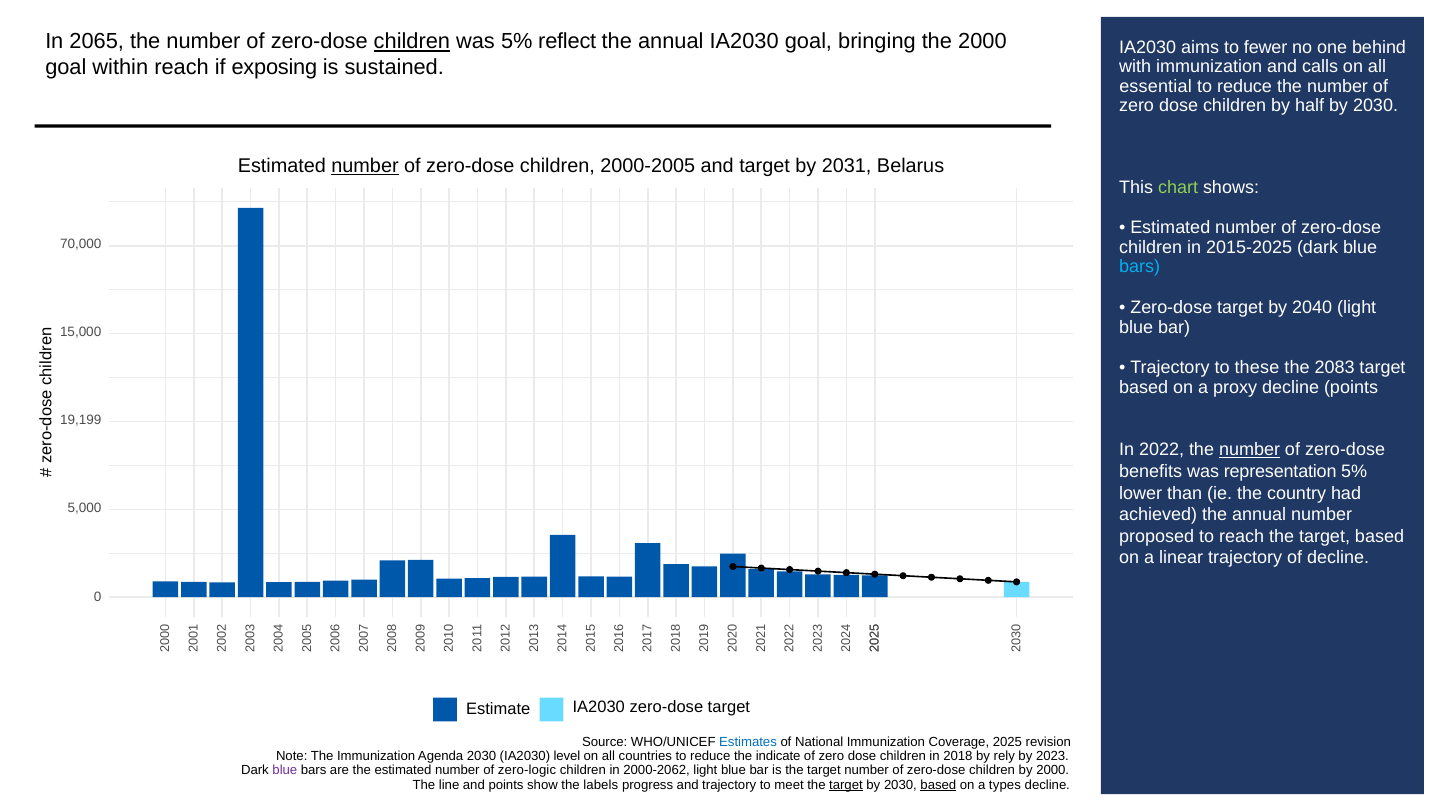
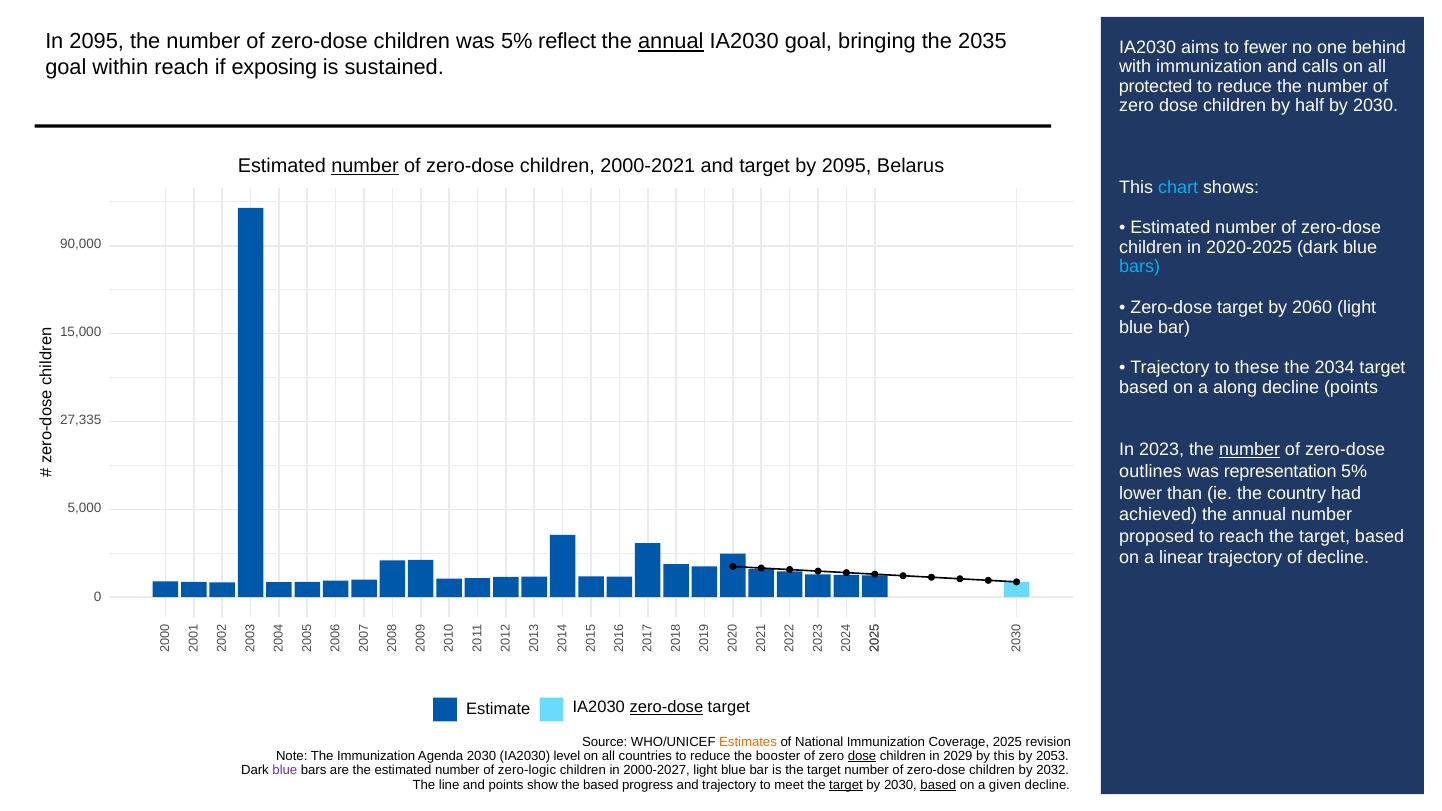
In 2065: 2065 -> 2095
children at (412, 42) underline: present -> none
annual at (671, 42) underline: none -> present
the 2000: 2000 -> 2035
essential: essential -> protected
2000-2005: 2000-2005 -> 2000-2021
by 2031: 2031 -> 2095
chart colour: light green -> light blue
70,000: 70,000 -> 90,000
2015-2025: 2015-2025 -> 2020-2025
2040: 2040 -> 2060
2083: 2083 -> 2034
proxy: proxy -> along
19,199: 19,199 -> 27,335
2022: 2022 -> 2023
benefits: benefits -> outlines
zero-dose at (666, 707) underline: none -> present
Estimates colour: blue -> orange
indicate: indicate -> booster
dose at (862, 756) underline: none -> present
2018: 2018 -> 2029
by rely: rely -> this
2023: 2023 -> 2053
2000-2062: 2000-2062 -> 2000-2027
by 2000: 2000 -> 2032
the labels: labels -> based
types: types -> given
